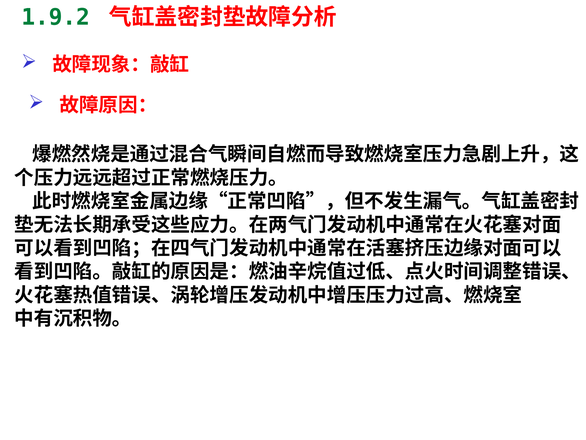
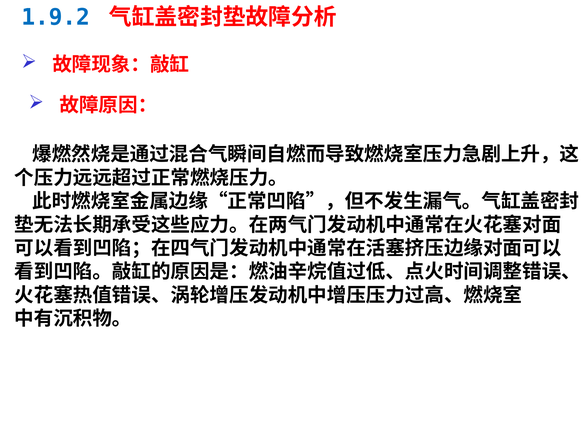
1.9.2 colour: green -> blue
